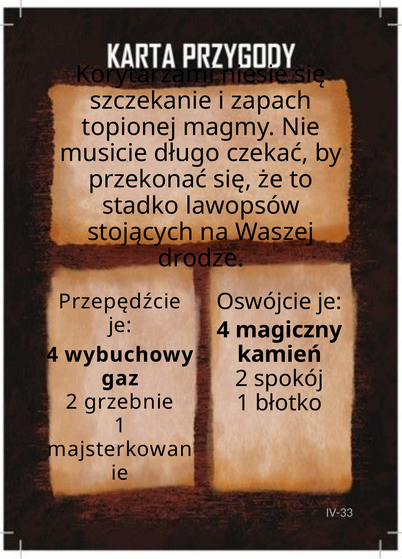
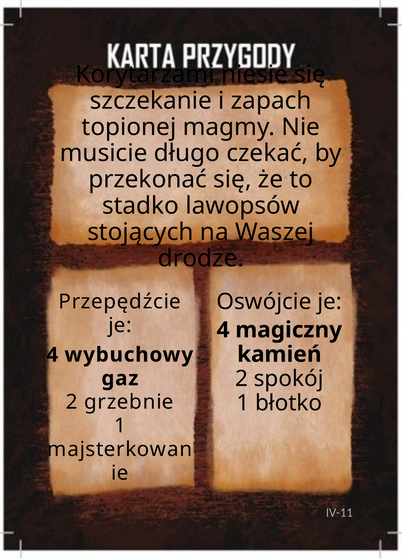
IV-33: IV-33 -> IV-11
